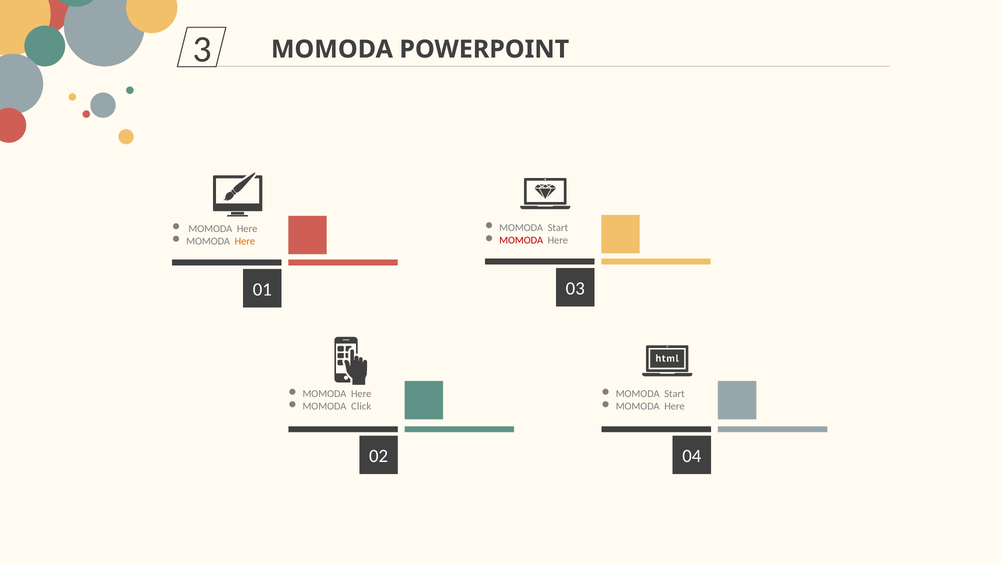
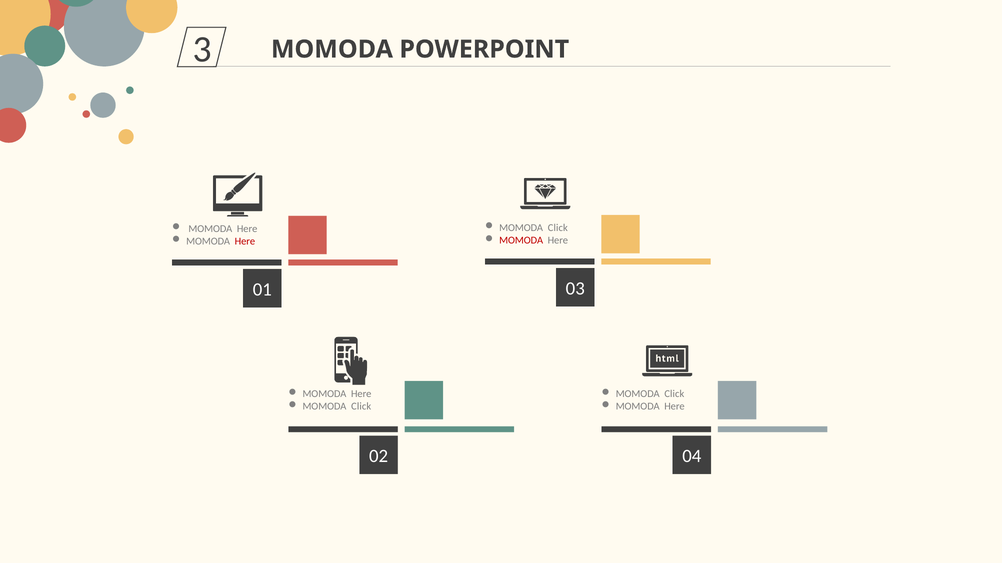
Start at (558, 228): Start -> Click
Here at (245, 241) colour: orange -> red
Start at (674, 394): Start -> Click
